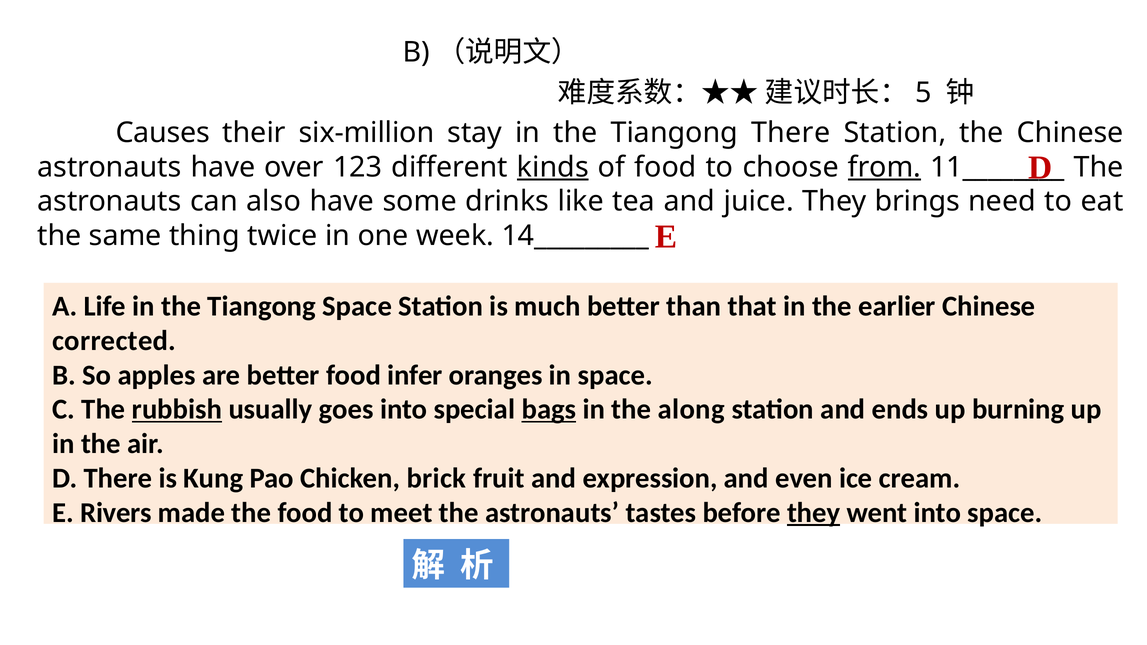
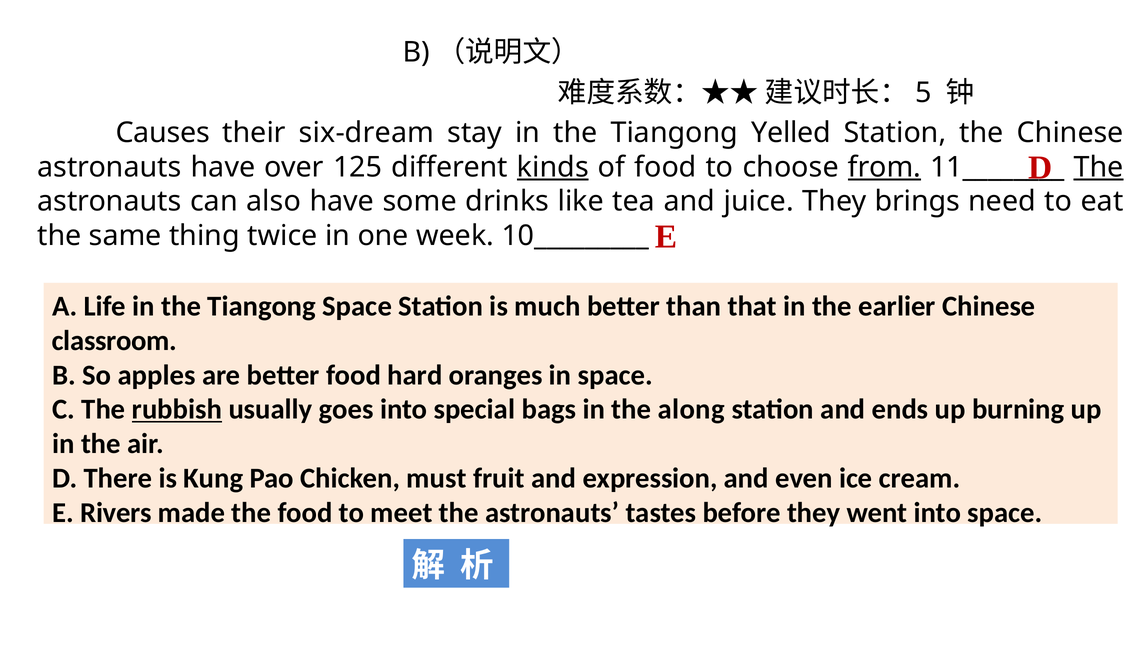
six-million: six-million -> six-dream
Tiangong There: There -> Yelled
123: 123 -> 125
The at (1099, 167) underline: none -> present
14_________: 14_________ -> 10_________
corrected: corrected -> classroom
infer: infer -> hard
bags underline: present -> none
brick: brick -> must
they at (814, 513) underline: present -> none
